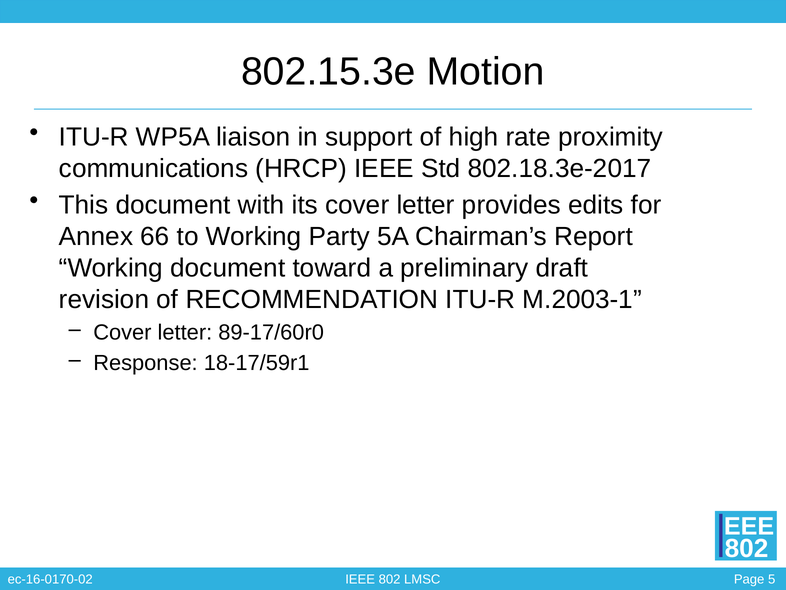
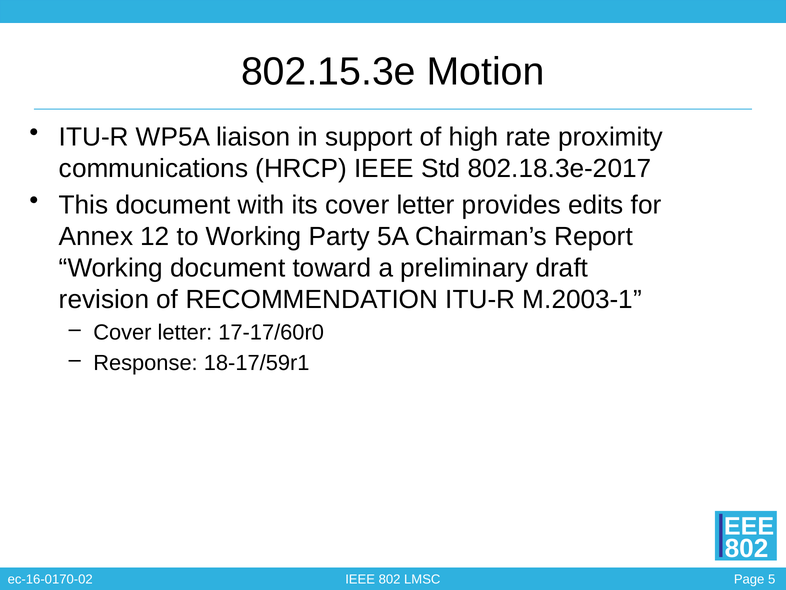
66: 66 -> 12
89-17/60r0: 89-17/60r0 -> 17-17/60r0
